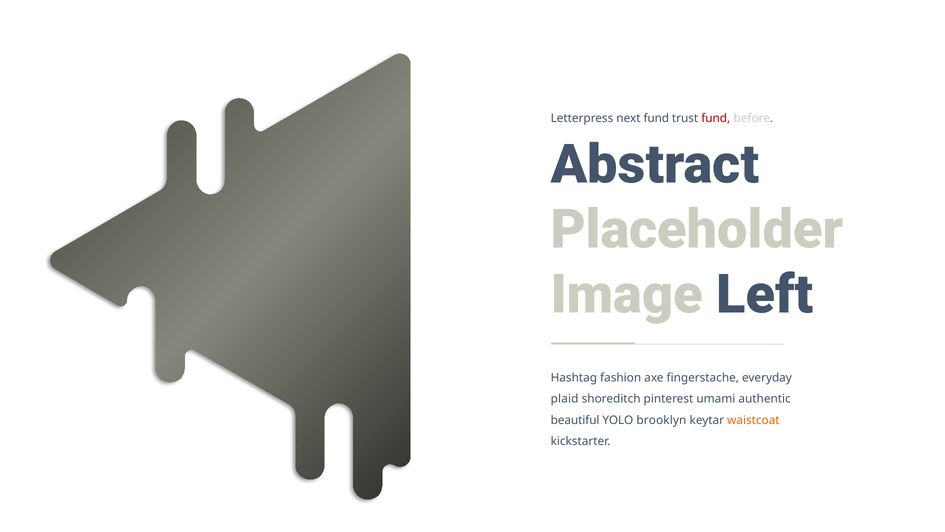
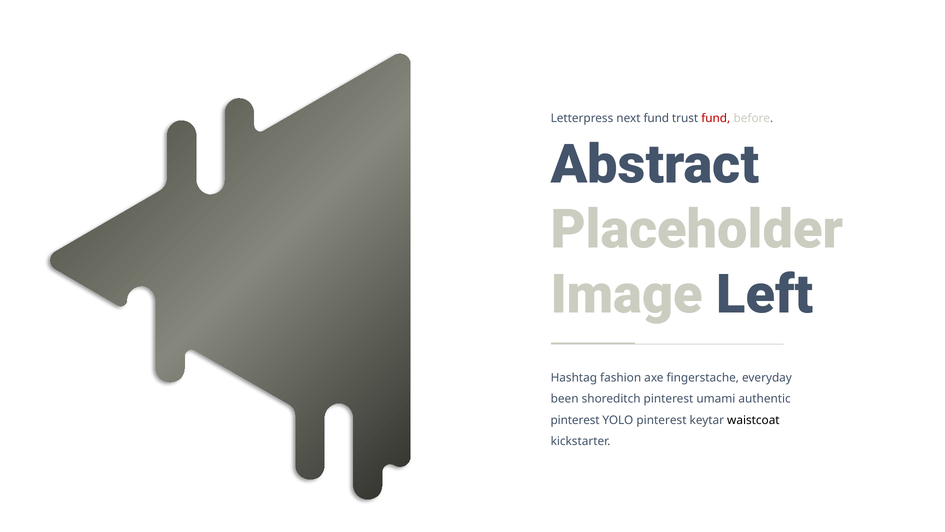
plaid: plaid -> been
beautiful at (575, 420): beautiful -> pinterest
YOLO brooklyn: brooklyn -> pinterest
waistcoat colour: orange -> black
